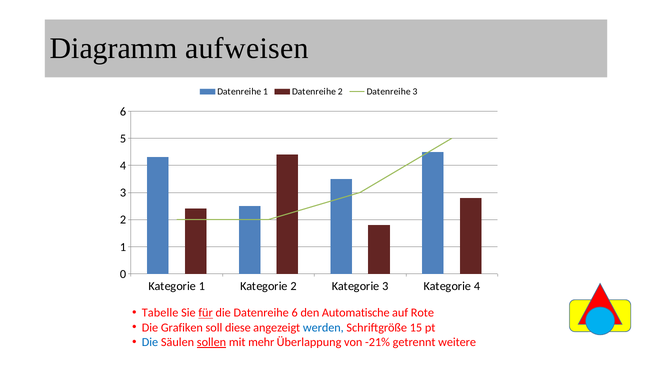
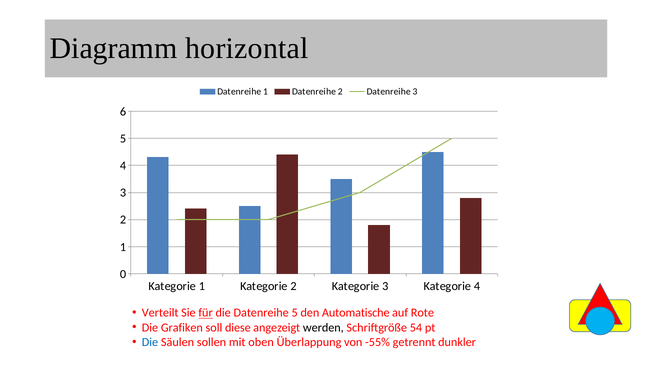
aufweisen: aufweisen -> horizontal
Tabelle: Tabelle -> Verteilt
Datenreihe 6: 6 -> 5
werden colour: blue -> black
15: 15 -> 54
sollen underline: present -> none
mehr: mehr -> oben
-21%: -21% -> -55%
weitere: weitere -> dunkler
